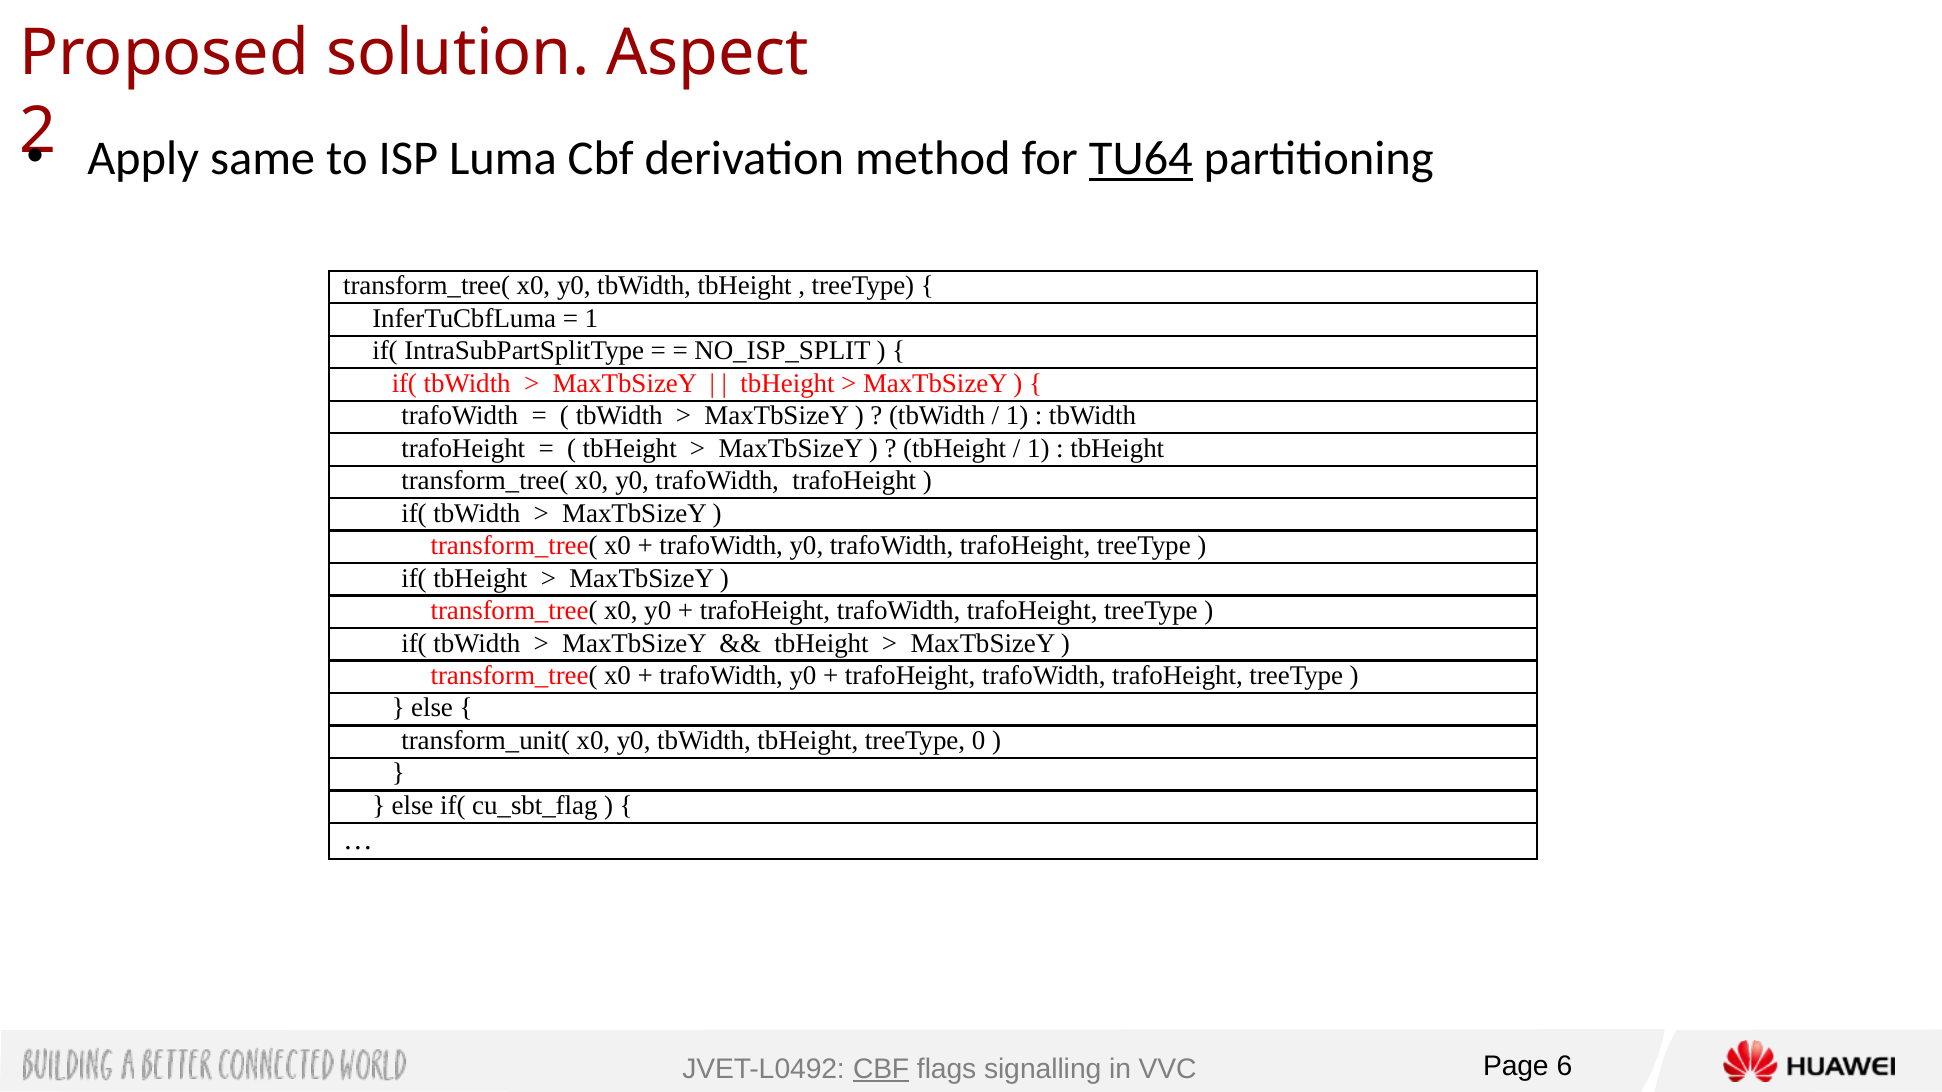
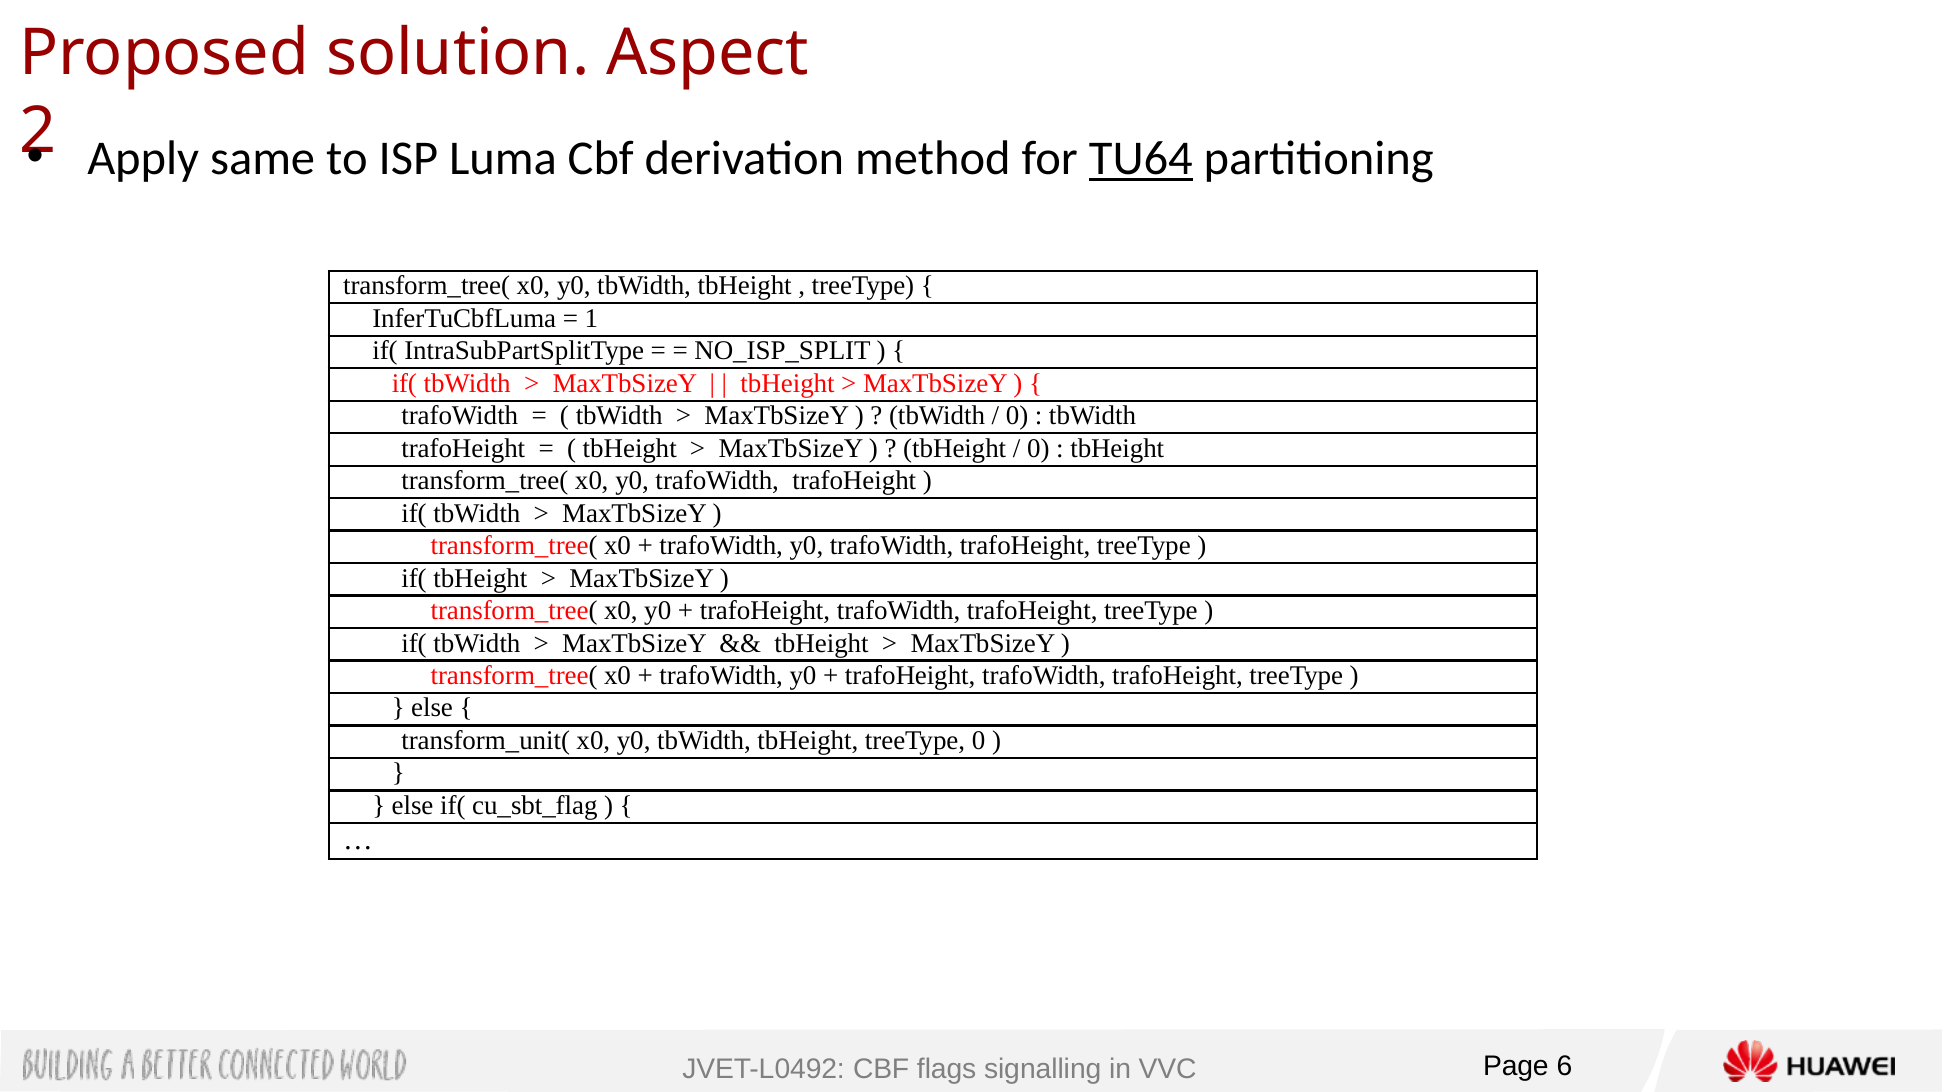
1 at (1017, 416): 1 -> 0
1 at (1038, 448): 1 -> 0
CBF at (881, 1069) underline: present -> none
